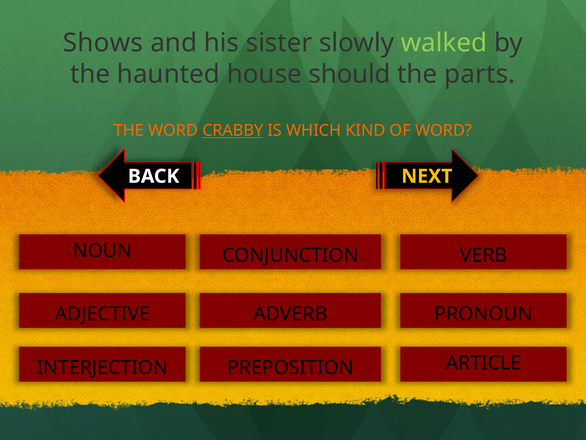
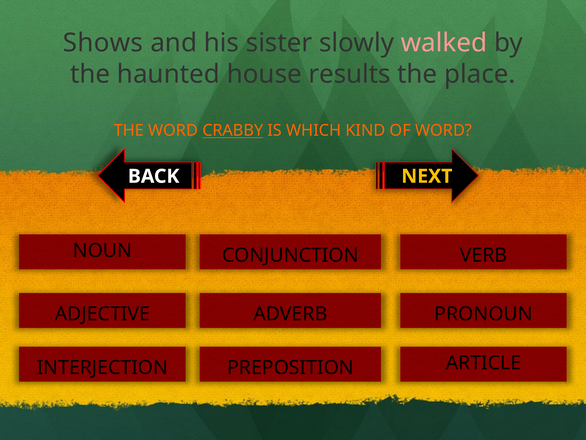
walked colour: light green -> pink
should: should -> results
parts: parts -> place
